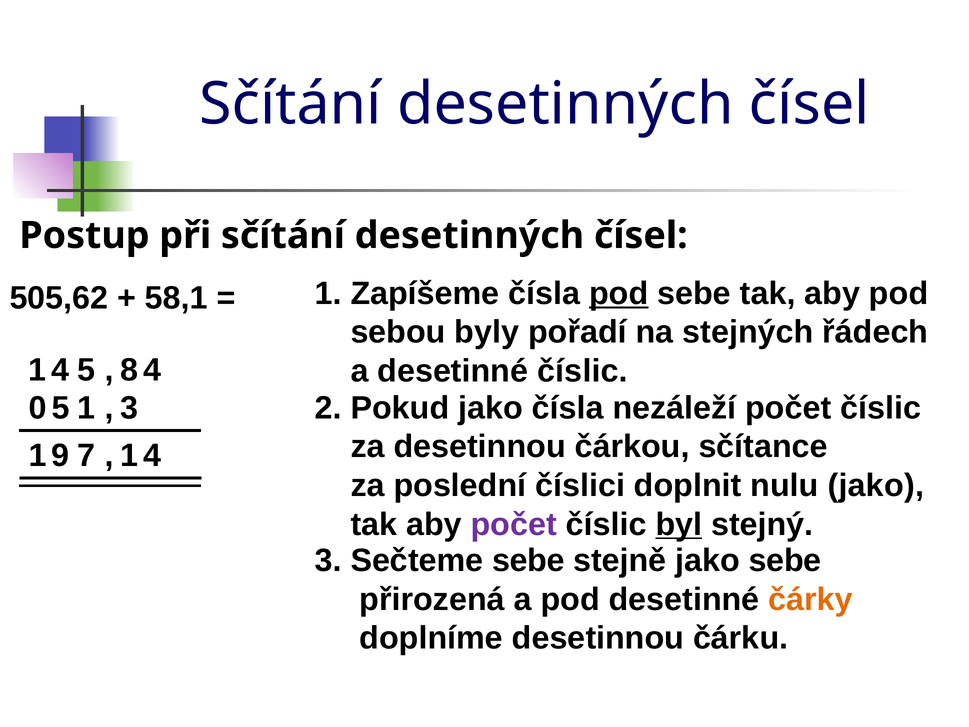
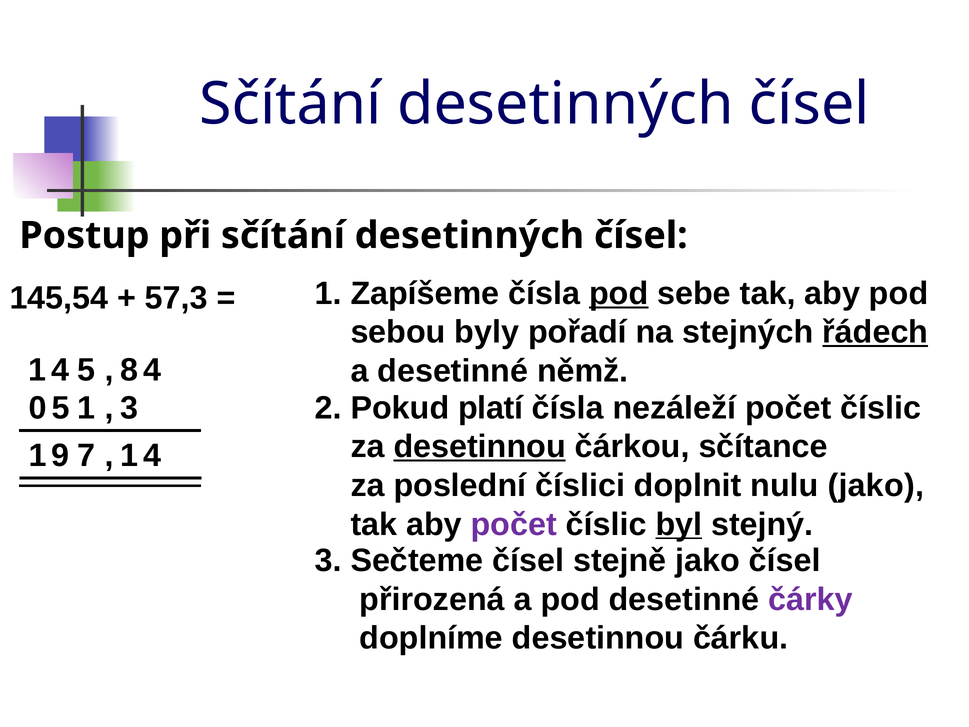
505,62: 505,62 -> 145,54
58,1: 58,1 -> 57,3
řádech underline: none -> present
desetinné číslic: číslic -> němž
Pokud jako: jako -> platí
desetinnou at (480, 447) underline: none -> present
Sečteme sebe: sebe -> čísel
jako sebe: sebe -> čísel
čárky colour: orange -> purple
